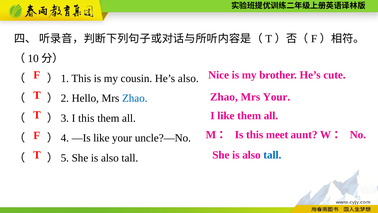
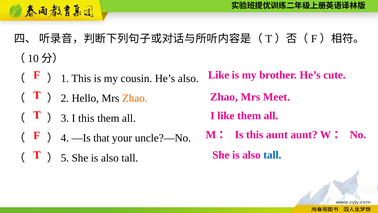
Nice at (219, 75): Nice -> Like
Mrs Your: Your -> Meet
Zhao at (135, 98) colour: blue -> orange
this meet: meet -> aunt
—Is like: like -> that
